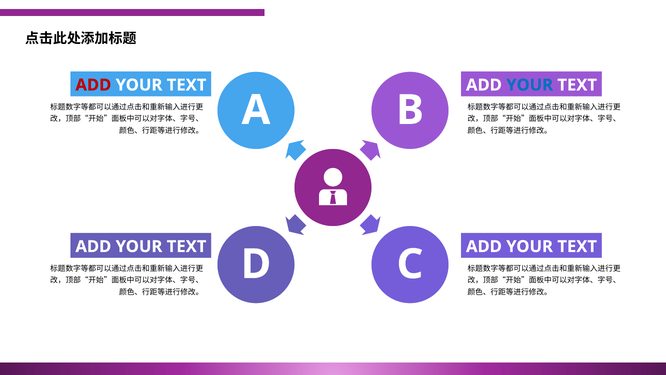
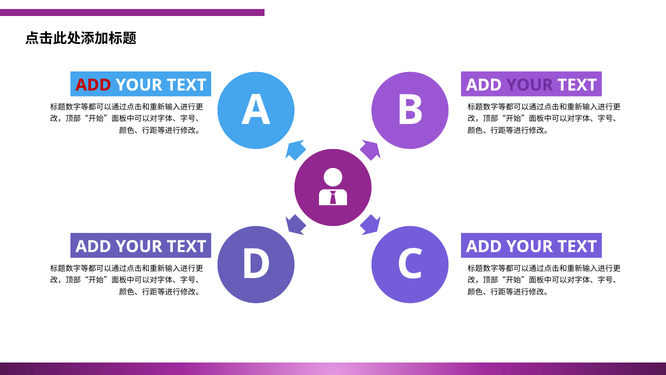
YOUR at (530, 85) colour: blue -> purple
